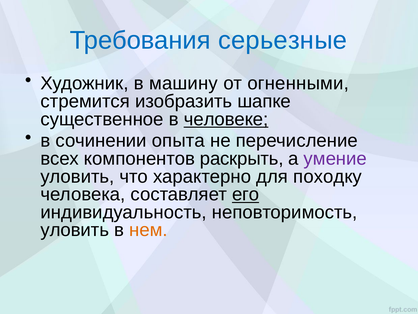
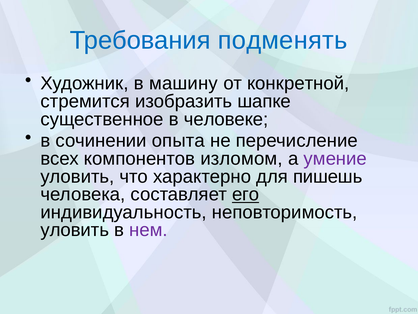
серьезные: серьезные -> подменять
огненными: огненными -> конкретной
человеке underline: present -> none
раскрыть: раскрыть -> изломом
походку: походку -> пишешь
нем colour: orange -> purple
